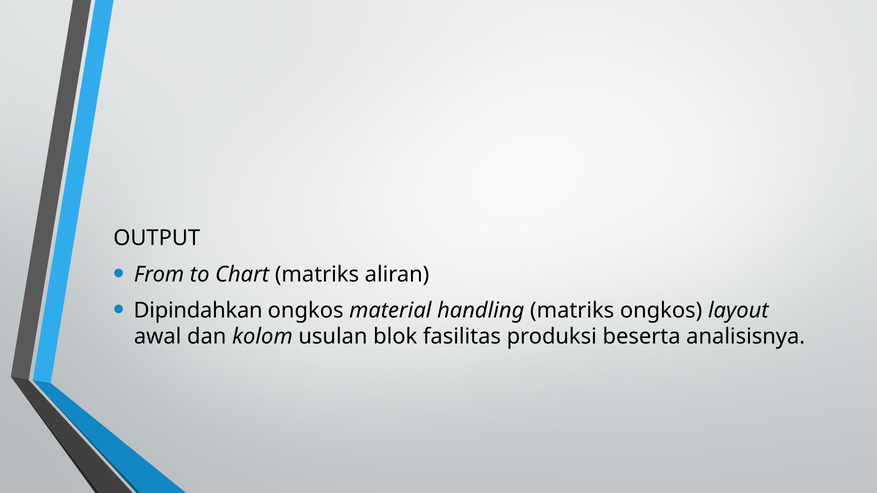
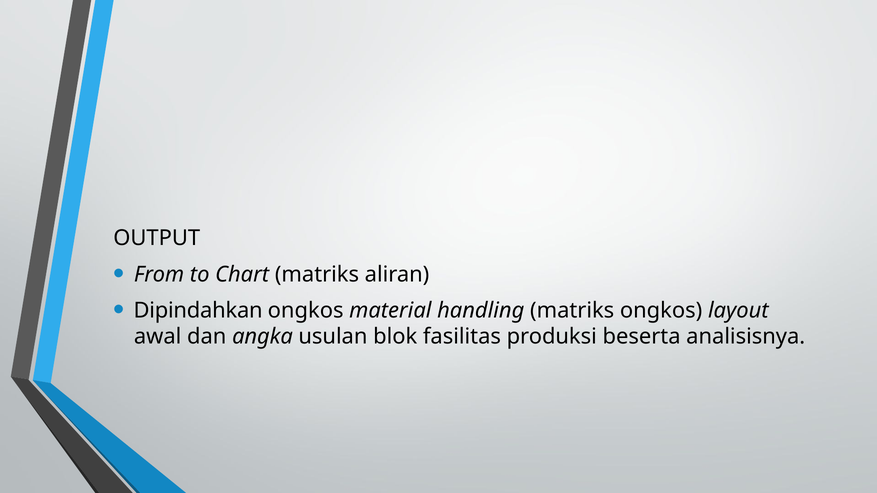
kolom: kolom -> angka
